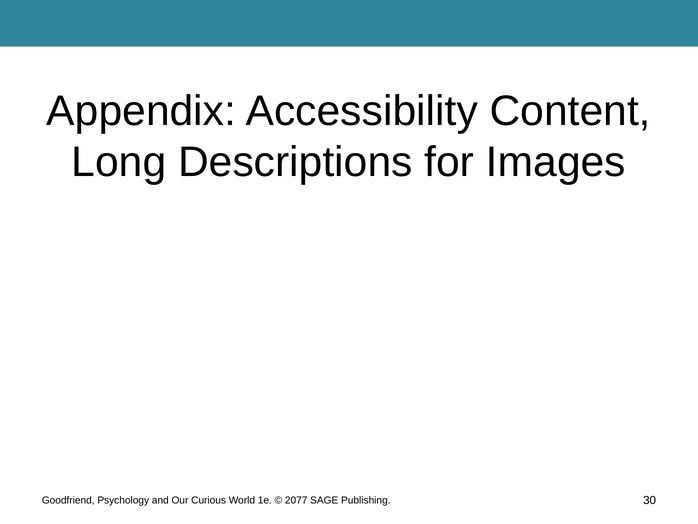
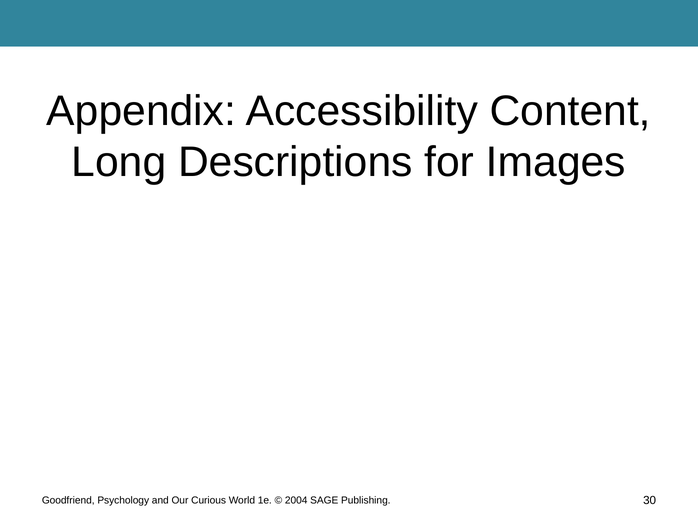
2077: 2077 -> 2004
